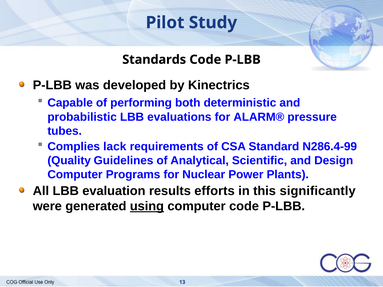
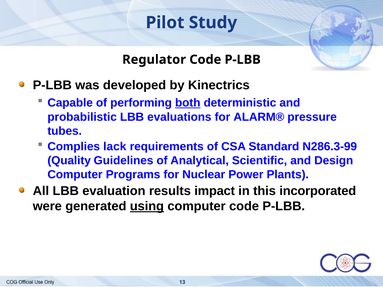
Standards: Standards -> Regulator
both underline: none -> present
N286.4-99: N286.4-99 -> N286.3-99
efforts: efforts -> impact
significantly: significantly -> incorporated
